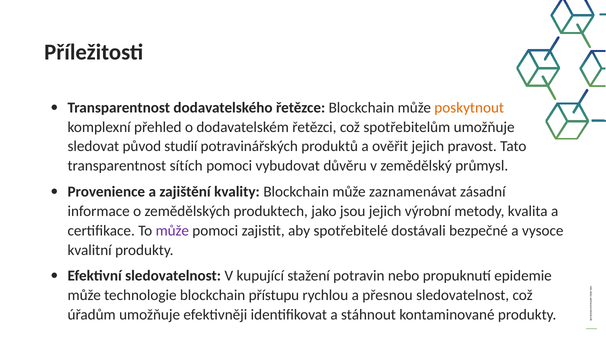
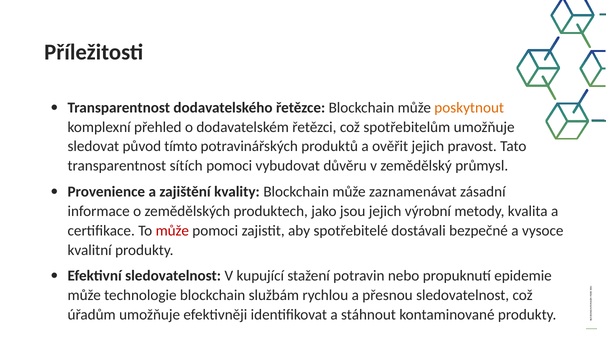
studií: studií -> tímto
může at (172, 231) colour: purple -> red
přístupu: přístupu -> službám
